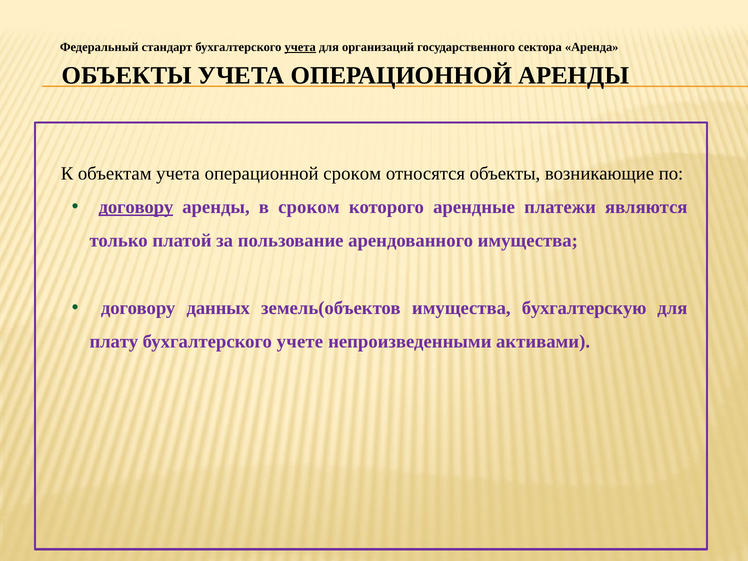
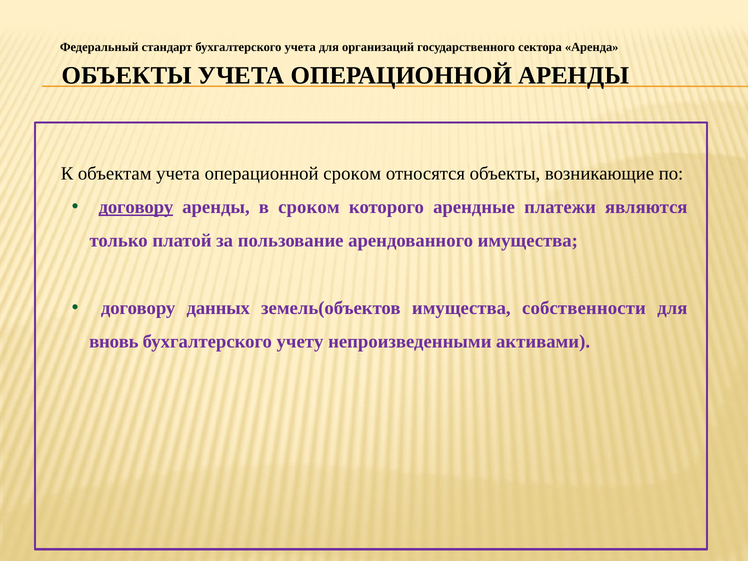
учета at (300, 47) underline: present -> none
бухгалтерскую: бухгалтерскую -> собственности
плату: плату -> вновь
учете: учете -> учету
